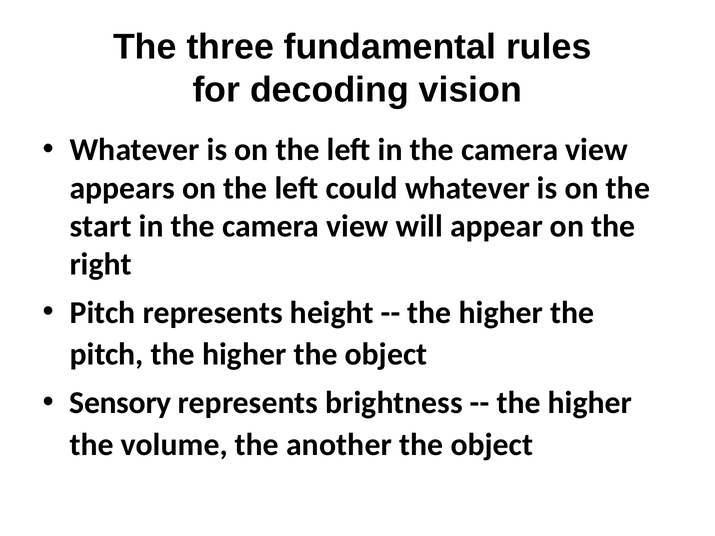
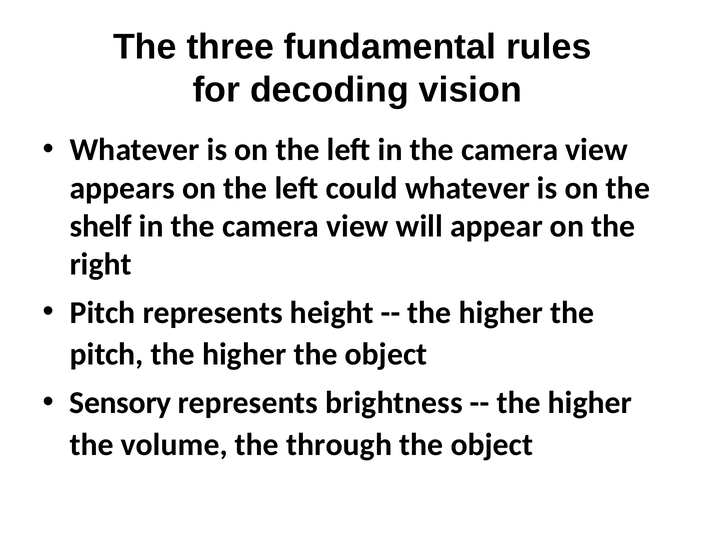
start: start -> shelf
another: another -> through
